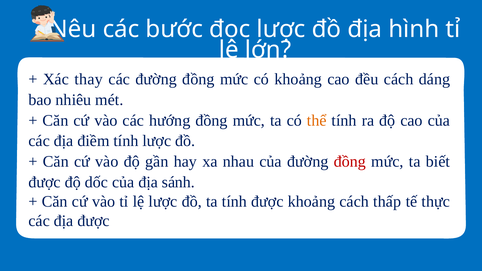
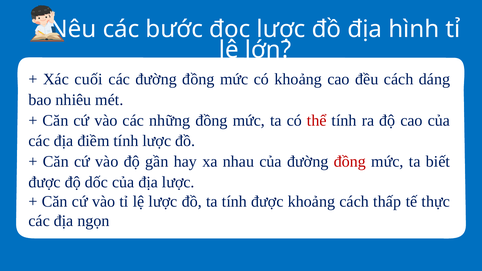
thay: thay -> cuối
hướng: hướng -> những
thể colour: orange -> red
địa sánh: sánh -> lược
địa được: được -> ngọn
